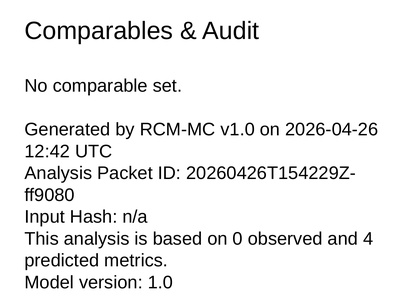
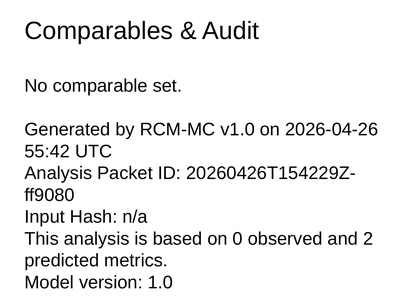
12:42: 12:42 -> 55:42
4: 4 -> 2
